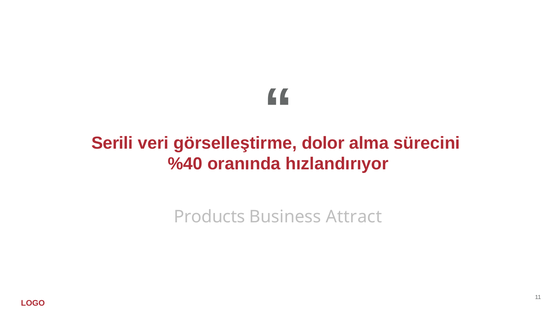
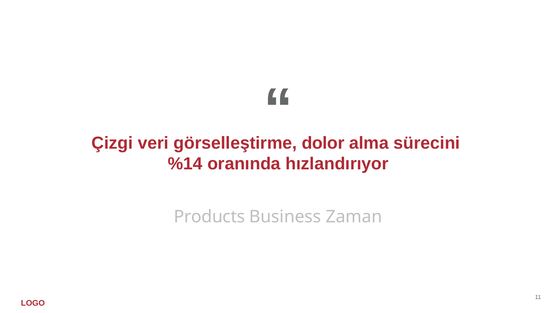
Serili: Serili -> Çizgi
%40: %40 -> %14
Attract: Attract -> Zaman
